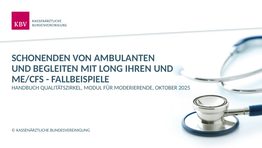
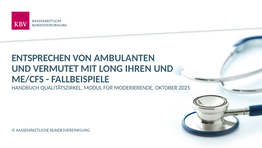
SCHONENDEN: SCHONENDEN -> ENTSPRECHEN
BEGLEITEN: BEGLEITEN -> VERMUTET
